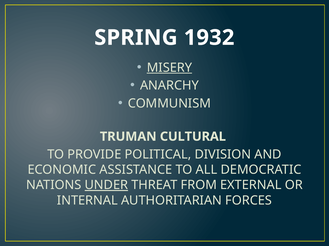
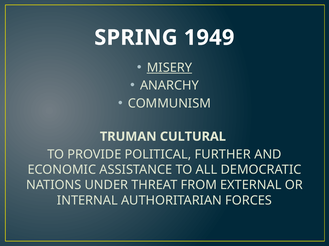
1932: 1932 -> 1949
DIVISION: DIVISION -> FURTHER
UNDER underline: present -> none
